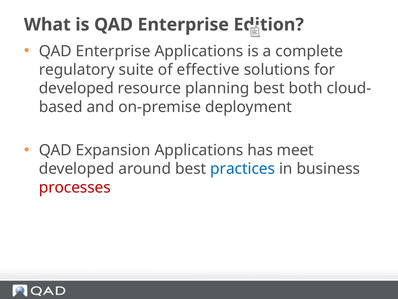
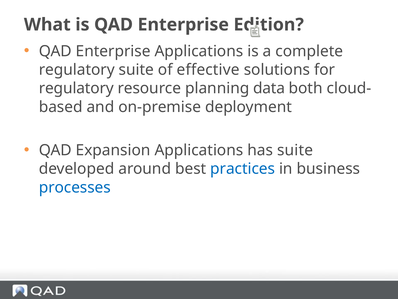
developed at (76, 88): developed -> regulatory
planning best: best -> data
has meet: meet -> suite
processes colour: red -> blue
